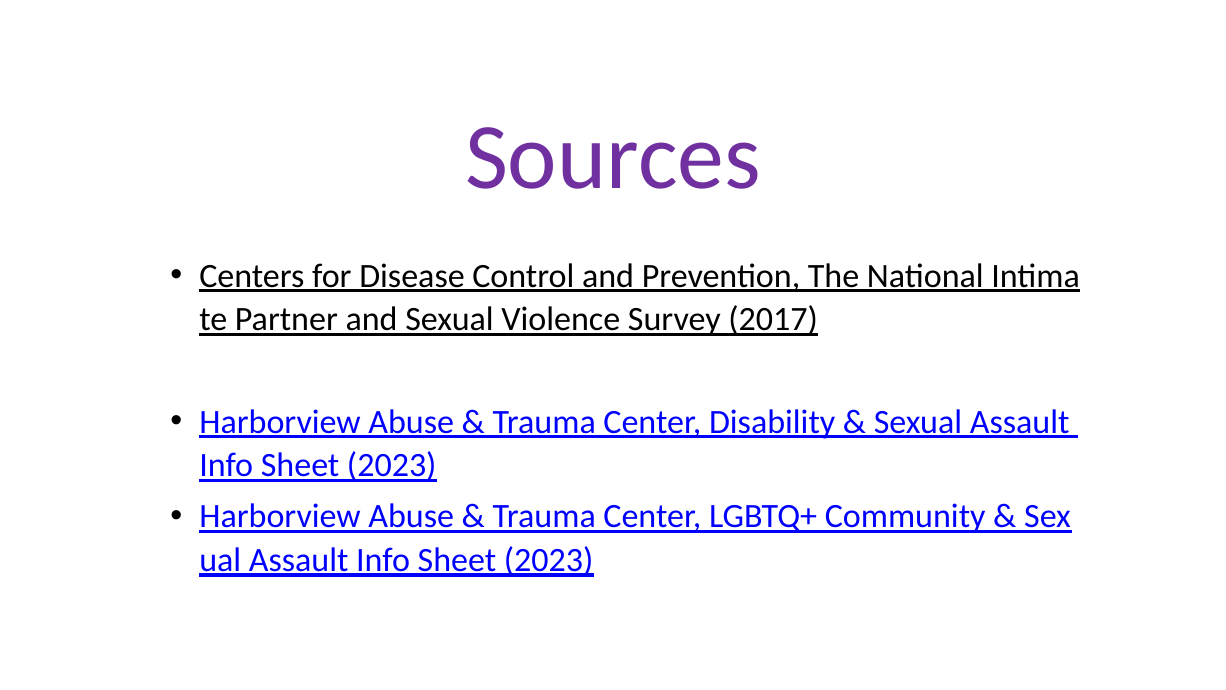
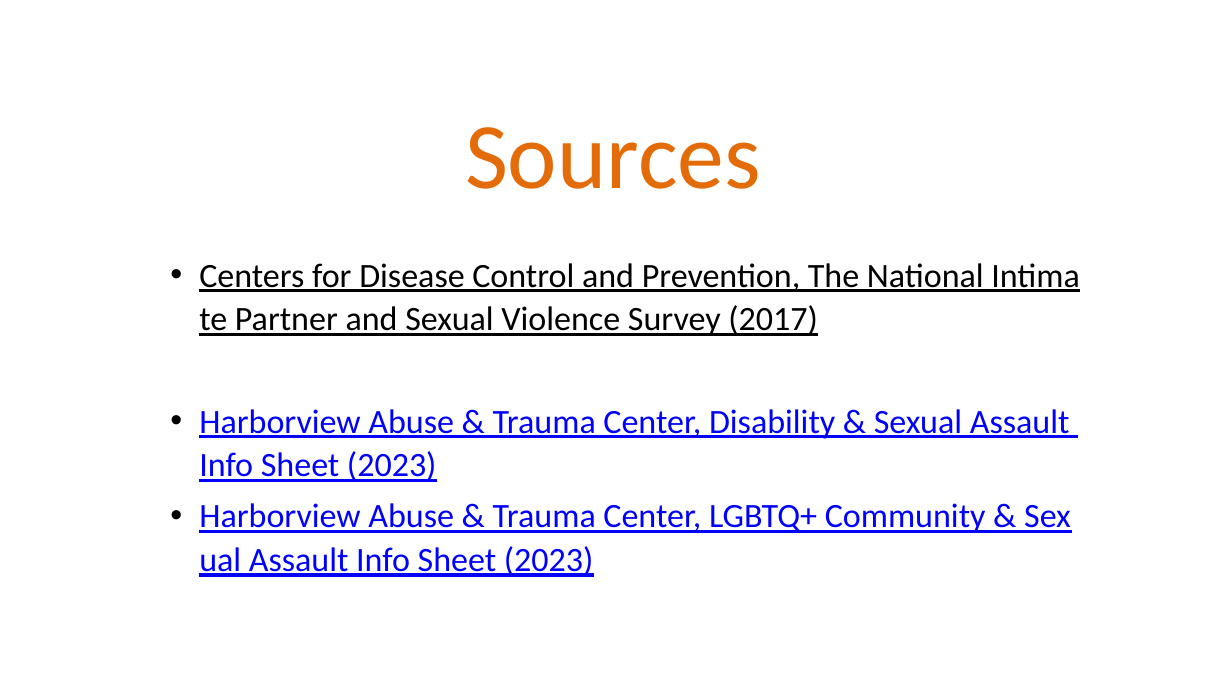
Sources colour: purple -> orange
